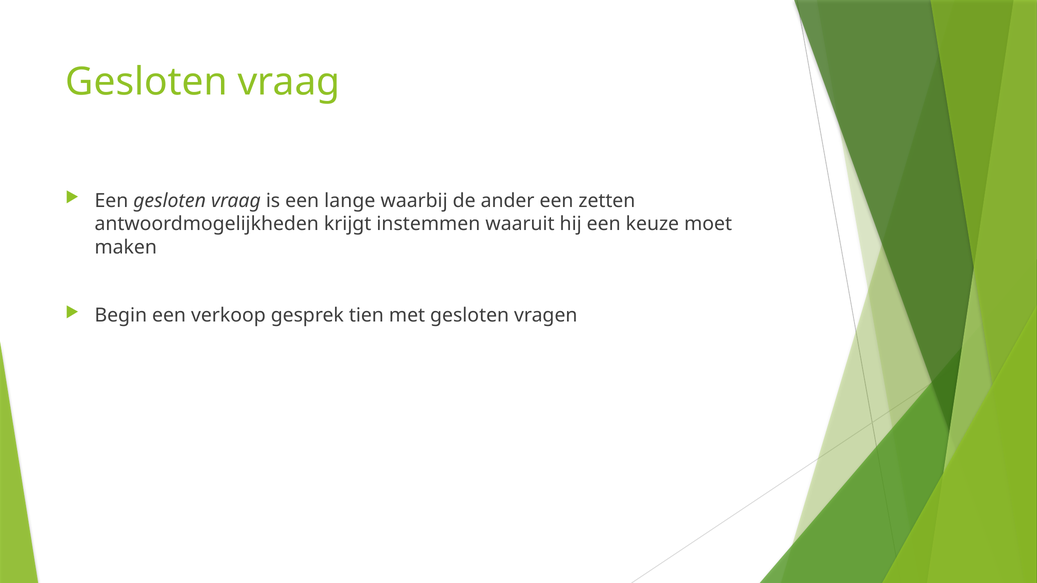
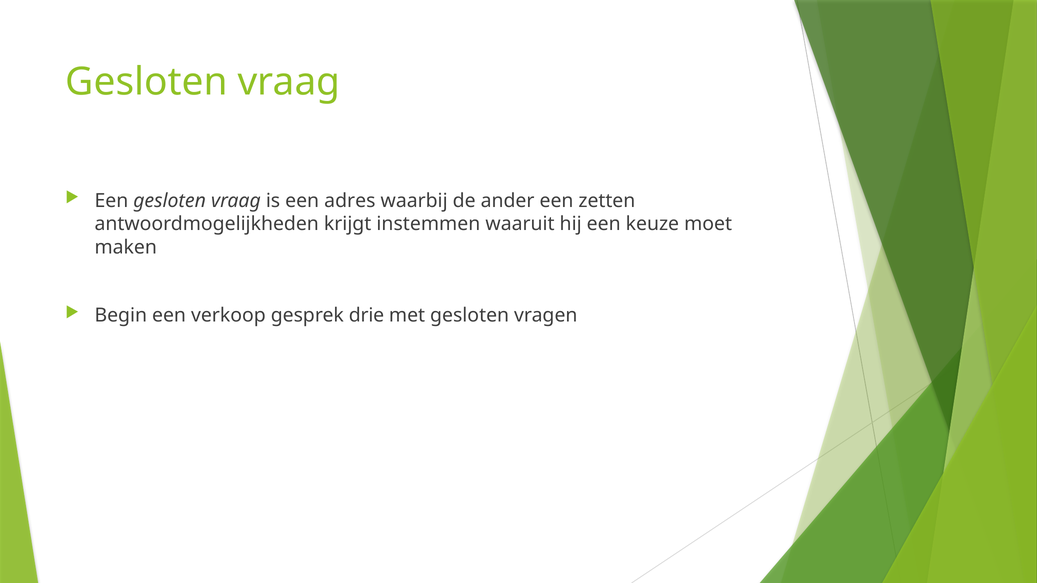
lange: lange -> adres
tien: tien -> drie
